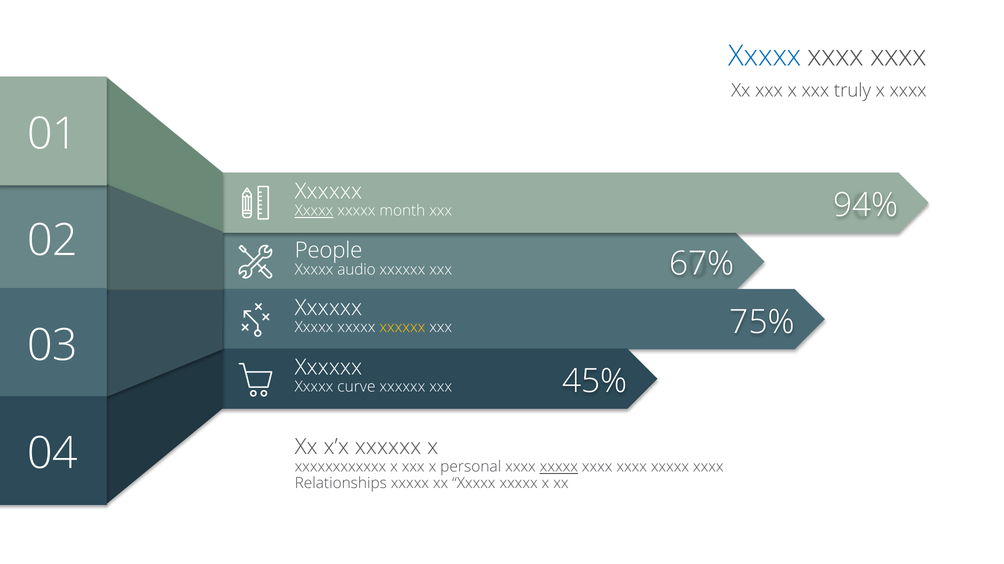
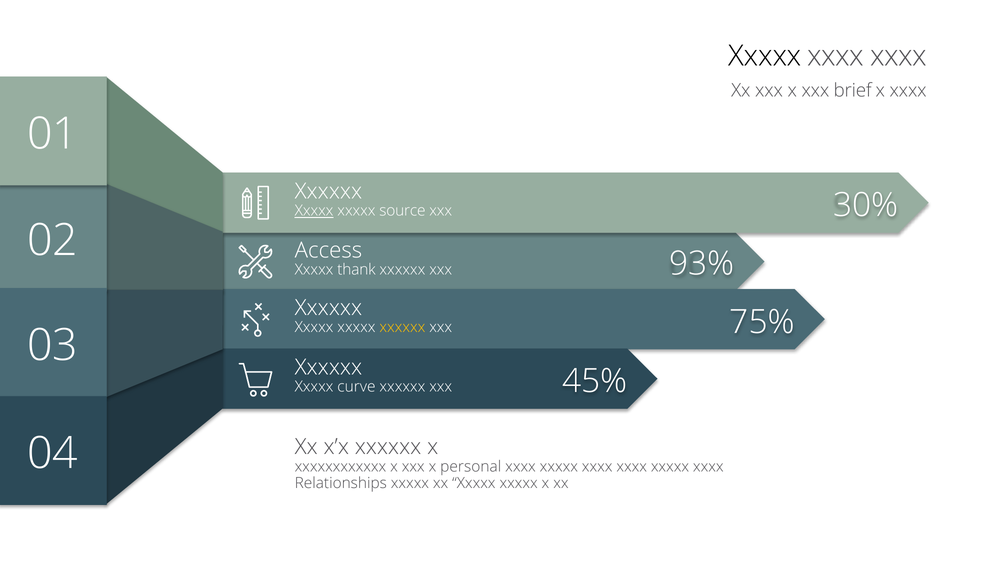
Xxxxx at (765, 56) colour: blue -> black
truly: truly -> brief
94%: 94% -> 30%
month: month -> source
People: People -> Access
67%: 67% -> 93%
audio: audio -> thank
xxxxx at (559, 467) underline: present -> none
